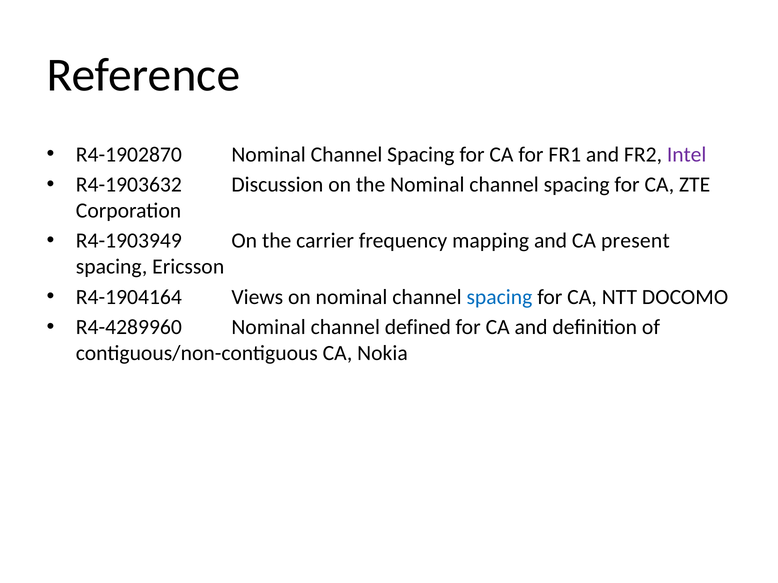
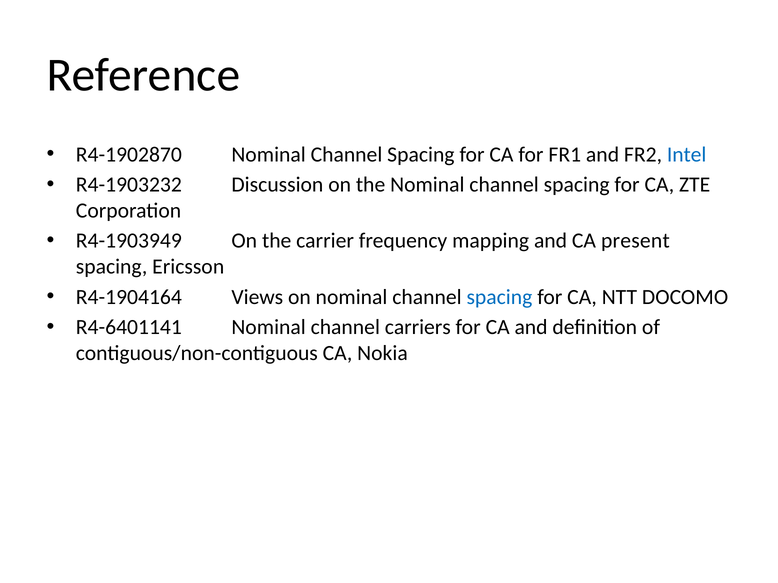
Intel colour: purple -> blue
R4-1903632: R4-1903632 -> R4-1903232
R4-4289960: R4-4289960 -> R4-6401141
defined: defined -> carriers
